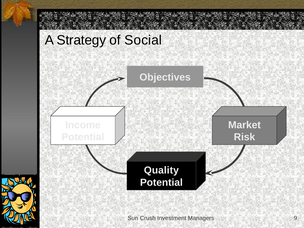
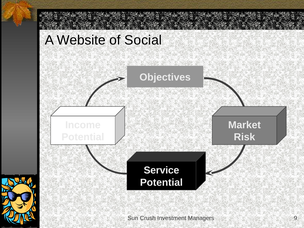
Strategy: Strategy -> Website
Quality: Quality -> Service
